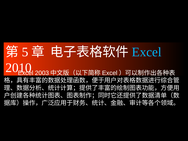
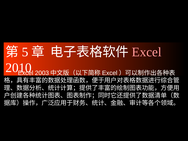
Excel at (147, 52) colour: light blue -> pink
